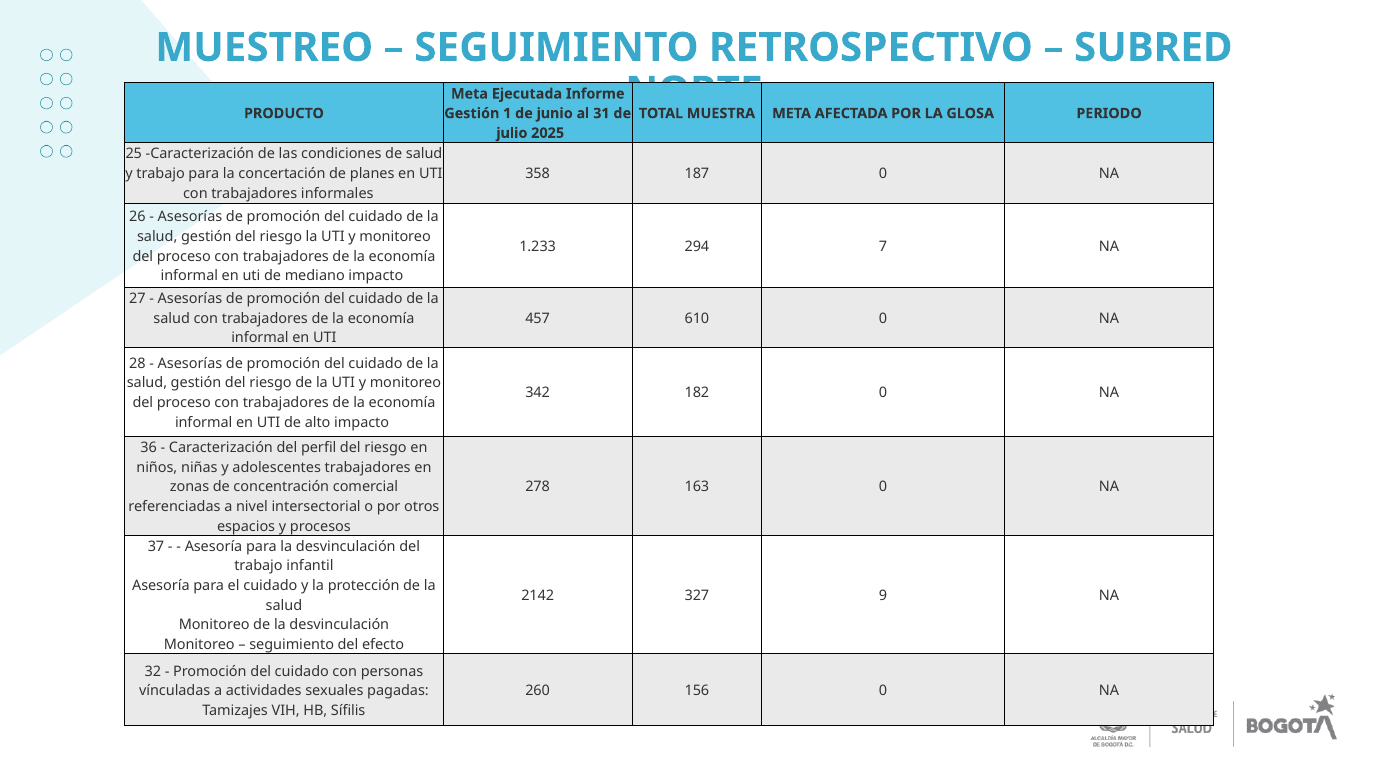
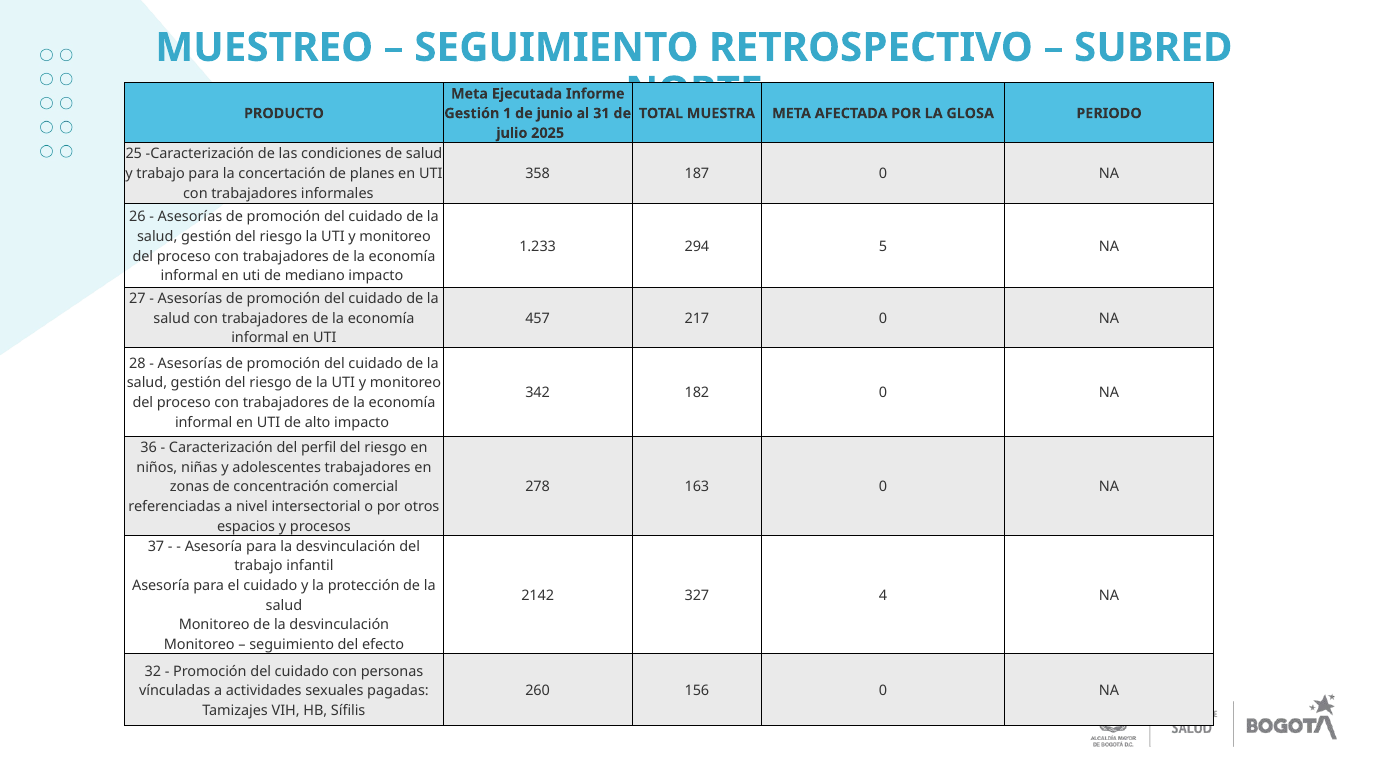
7: 7 -> 5
610: 610 -> 217
9: 9 -> 4
